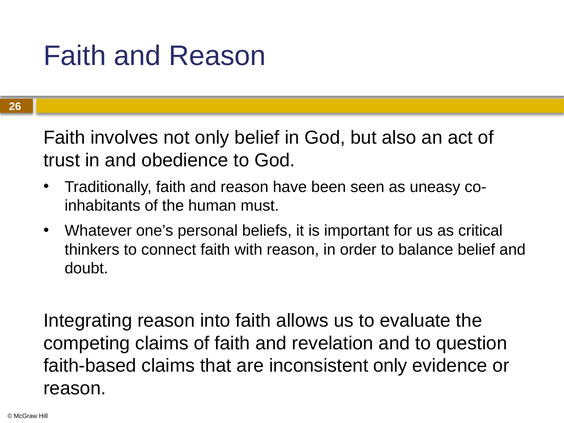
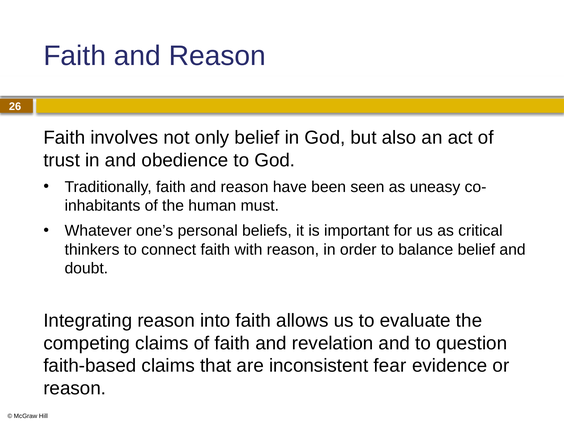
inconsistent only: only -> fear
